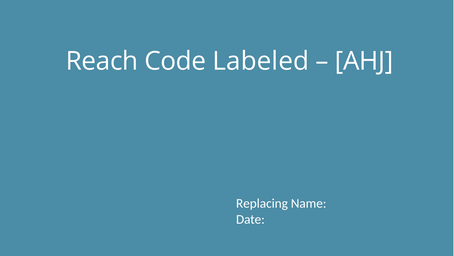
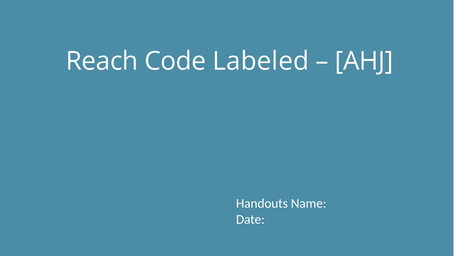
Replacing: Replacing -> Handouts
